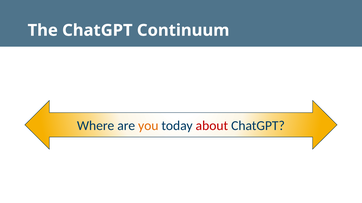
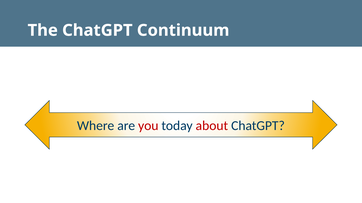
you colour: orange -> red
